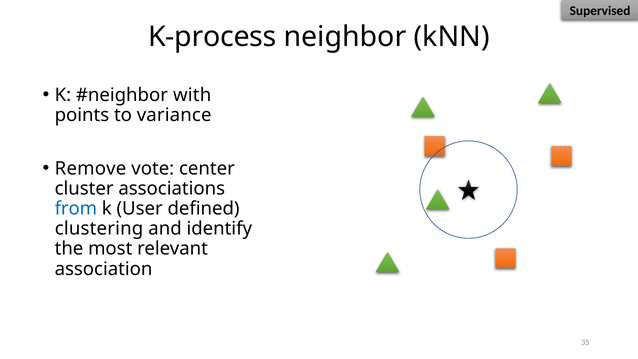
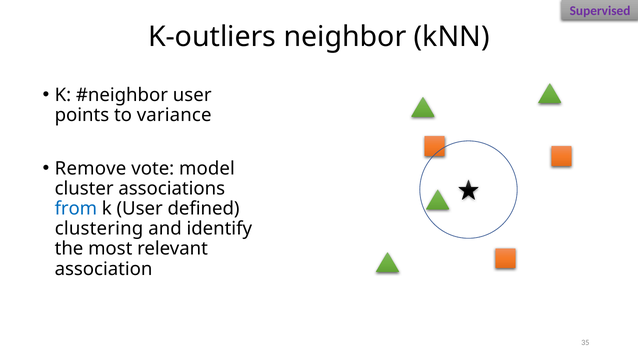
Supervised colour: black -> purple
K-process: K-process -> K-outliers
with at (192, 95): with -> user
center: center -> model
